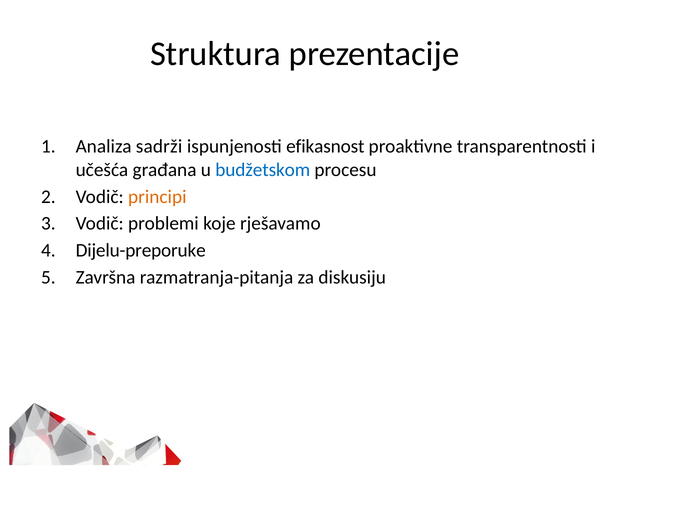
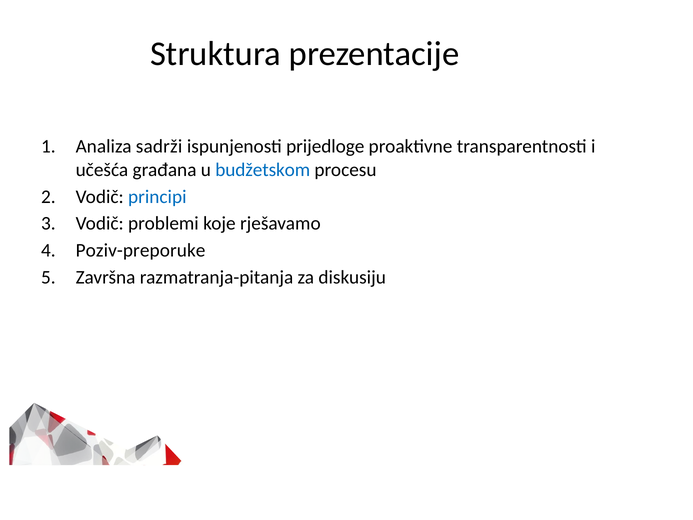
efikasnost: efikasnost -> prijedloge
principi colour: orange -> blue
Dijelu-preporuke: Dijelu-preporuke -> Poziv-preporuke
